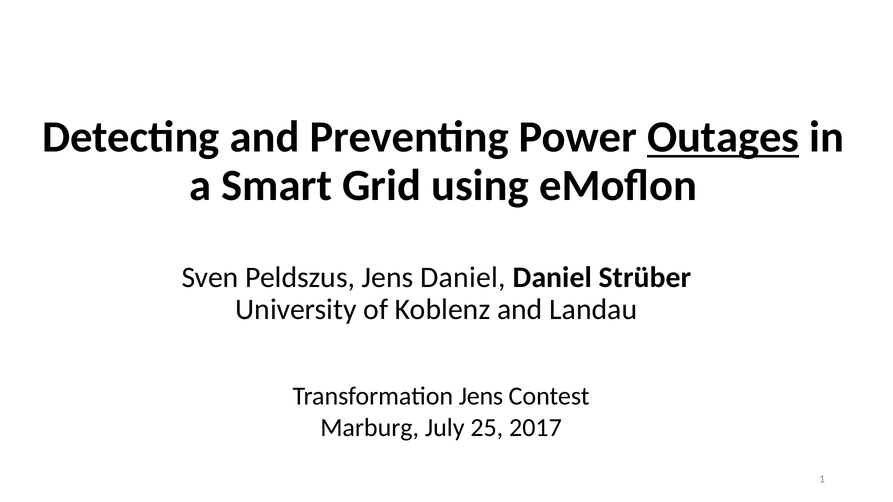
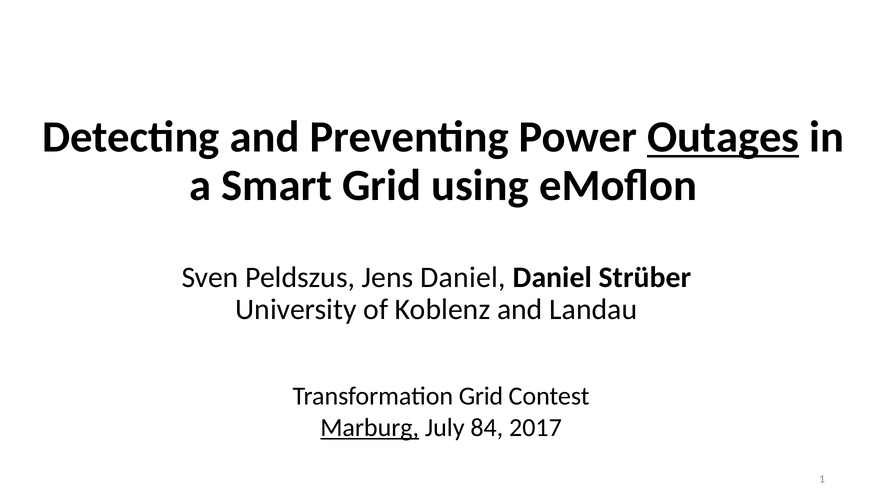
Transformation Jens: Jens -> Grid
Marburg underline: none -> present
25: 25 -> 84
